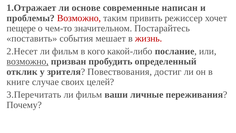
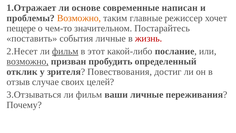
Возможно at (79, 18) colour: red -> orange
привить: привить -> главные
события мешает: мешает -> личные
фильм at (65, 51) underline: none -> present
кого: кого -> этот
книге: книге -> отзыв
3.Перечитать: 3.Перечитать -> 3.Отзываться
